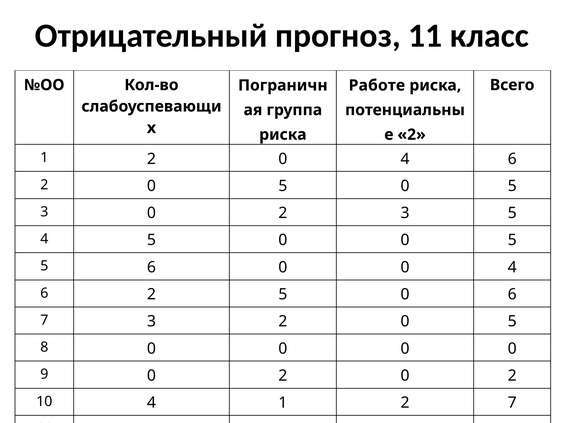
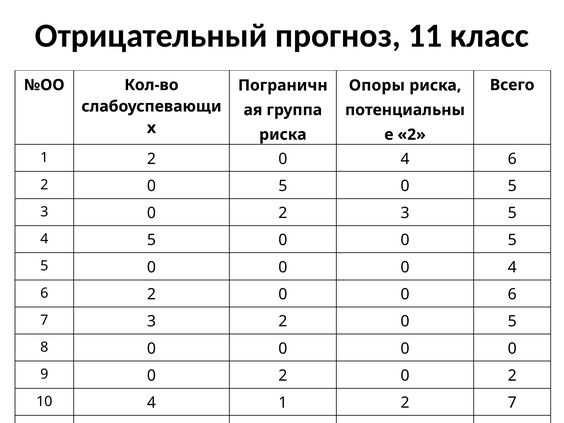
Работе: Работе -> Опоры
6 at (151, 267): 6 -> 0
5 at (283, 294): 5 -> 0
